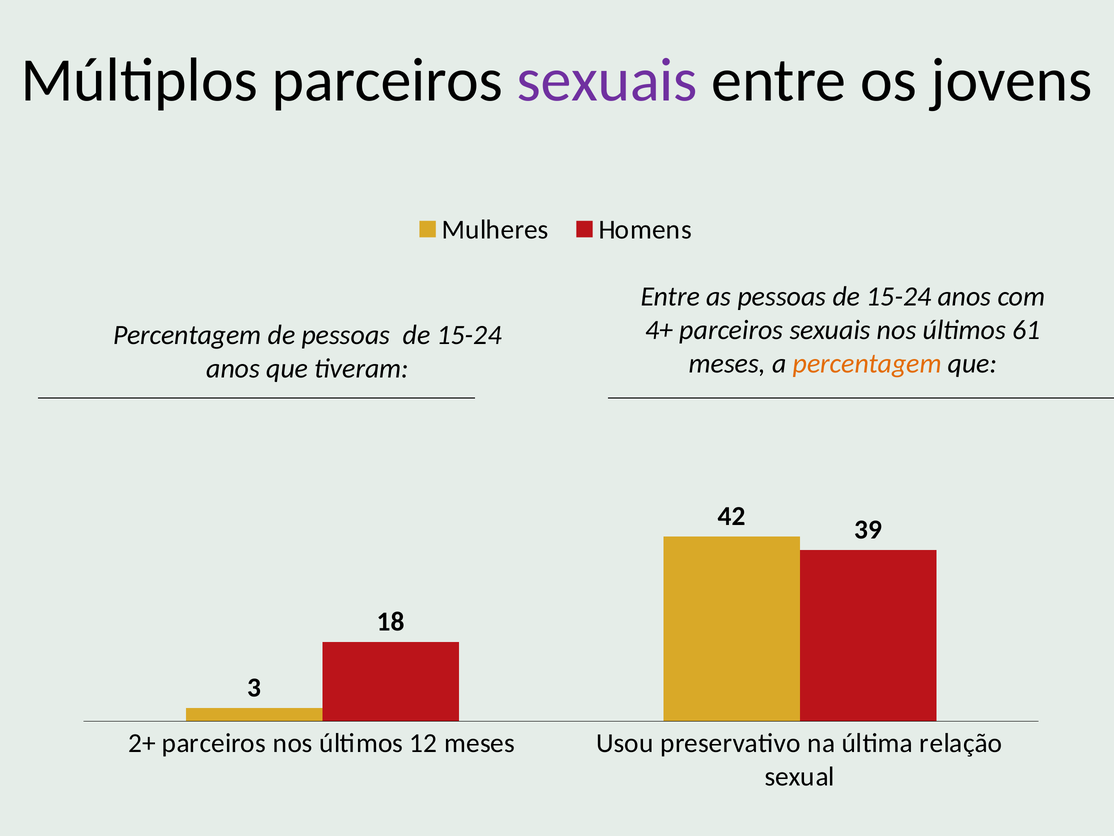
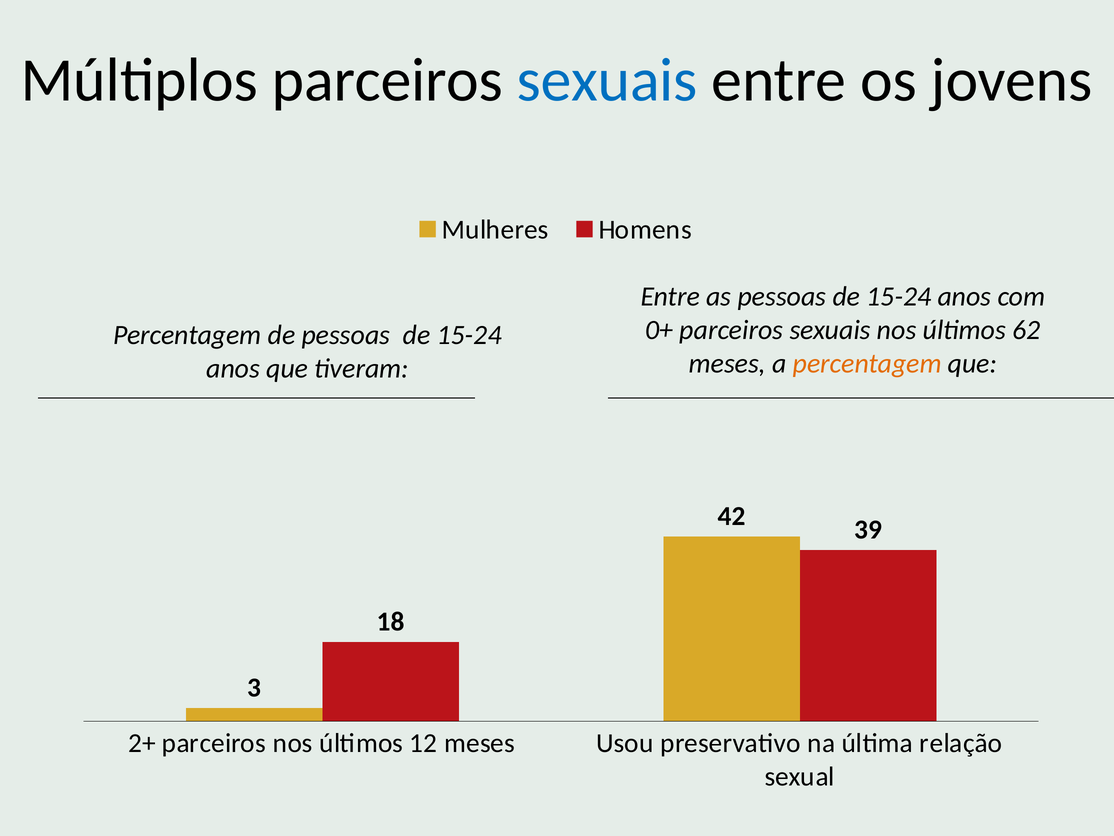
sexuais at (607, 80) colour: purple -> blue
4+: 4+ -> 0+
61: 61 -> 62
